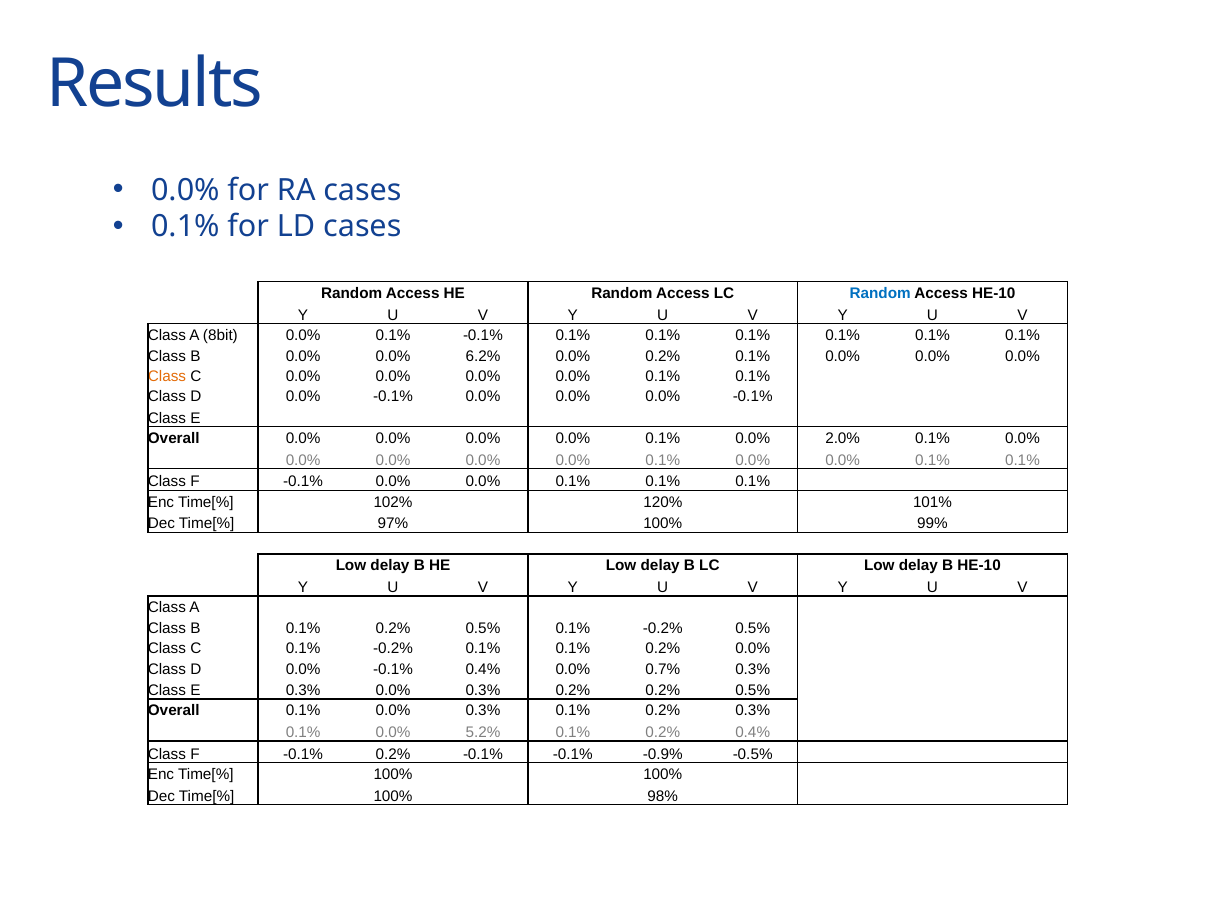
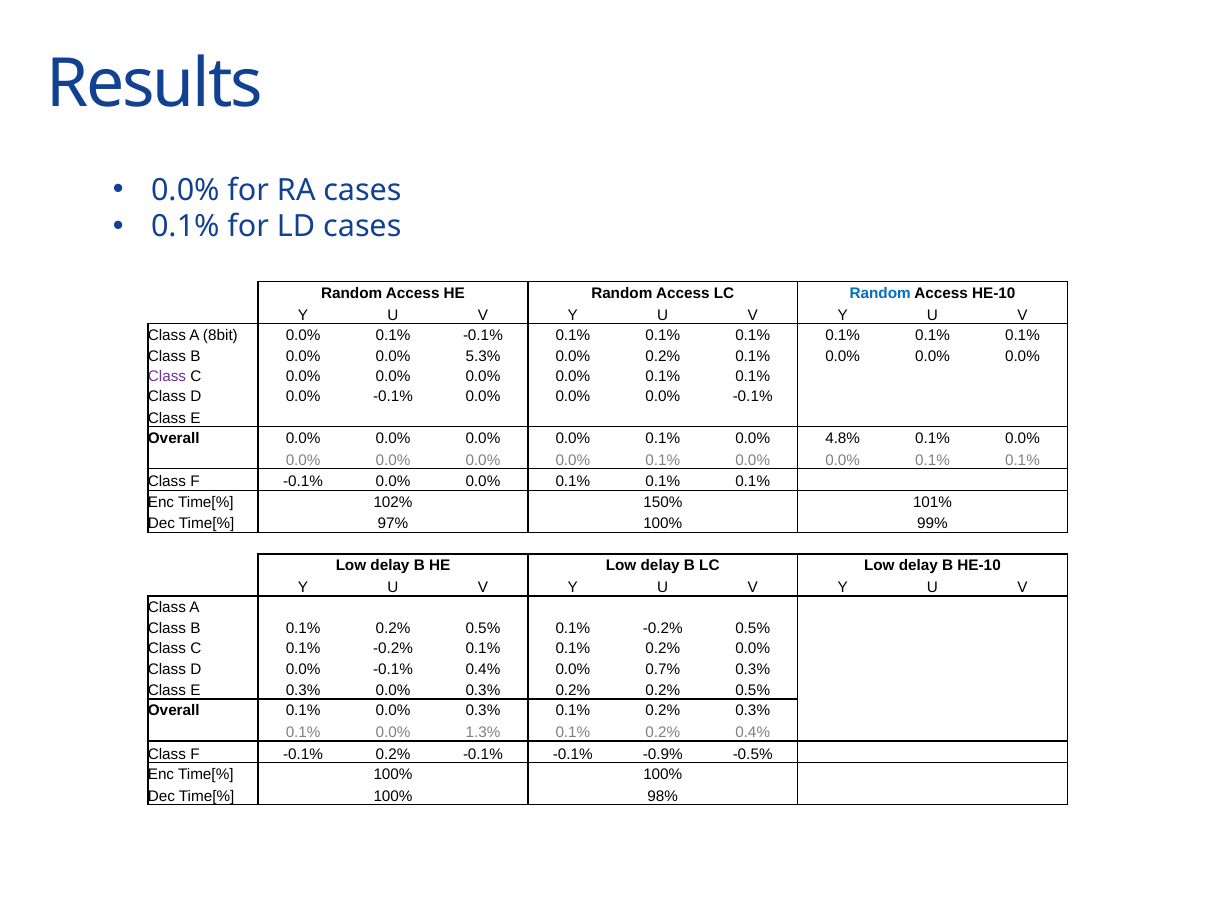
6.2%: 6.2% -> 5.3%
Class at (167, 376) colour: orange -> purple
2.0%: 2.0% -> 4.8%
120%: 120% -> 150%
5.2%: 5.2% -> 1.3%
